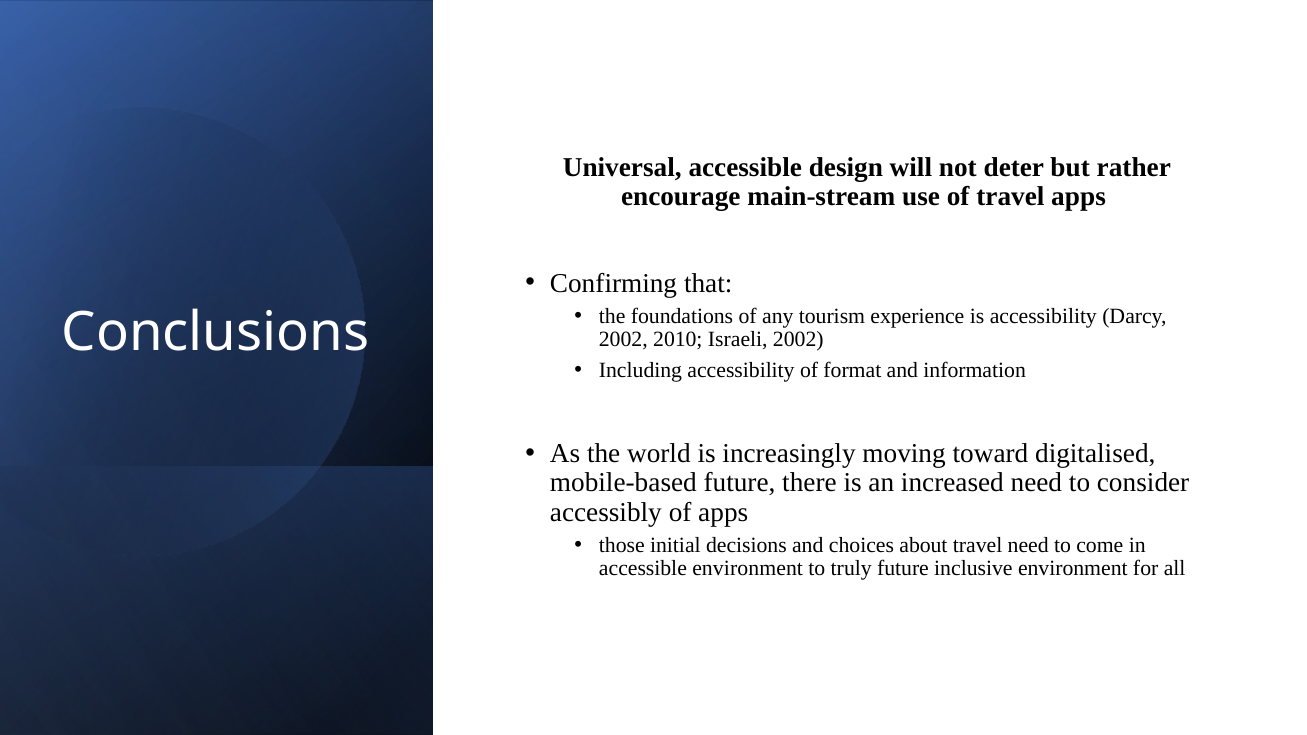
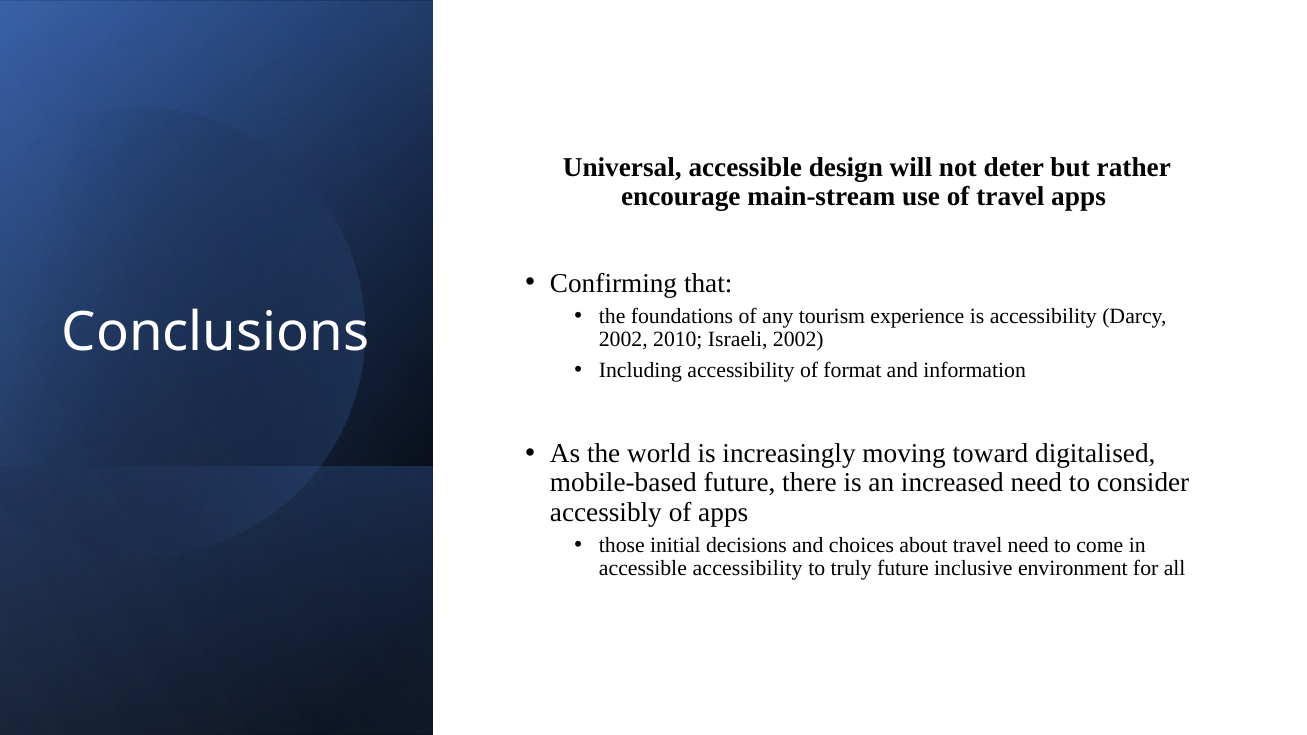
accessible environment: environment -> accessibility
